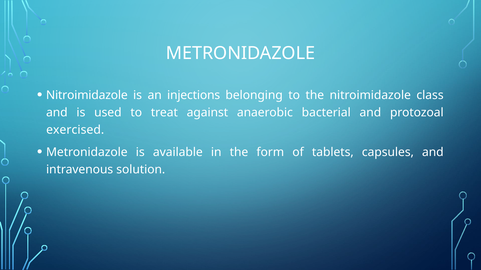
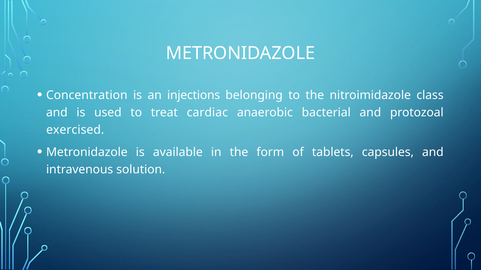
Nitroimidazole at (87, 95): Nitroimidazole -> Concentration
against: against -> cardiac
